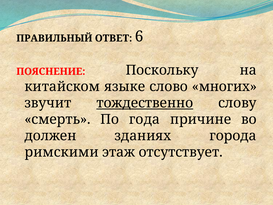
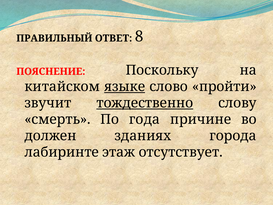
6: 6 -> 8
языке underline: none -> present
многих: многих -> пройти
римскими: римскими -> лабиринте
